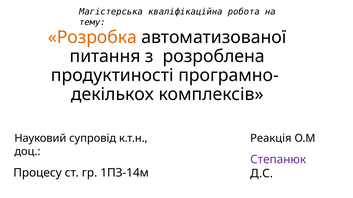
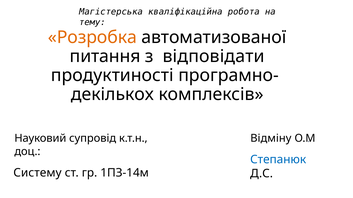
розроблена: розроблена -> відповідати
Реакція: Реакція -> Відміну
Степанюк colour: purple -> blue
Процесу: Процесу -> Систему
